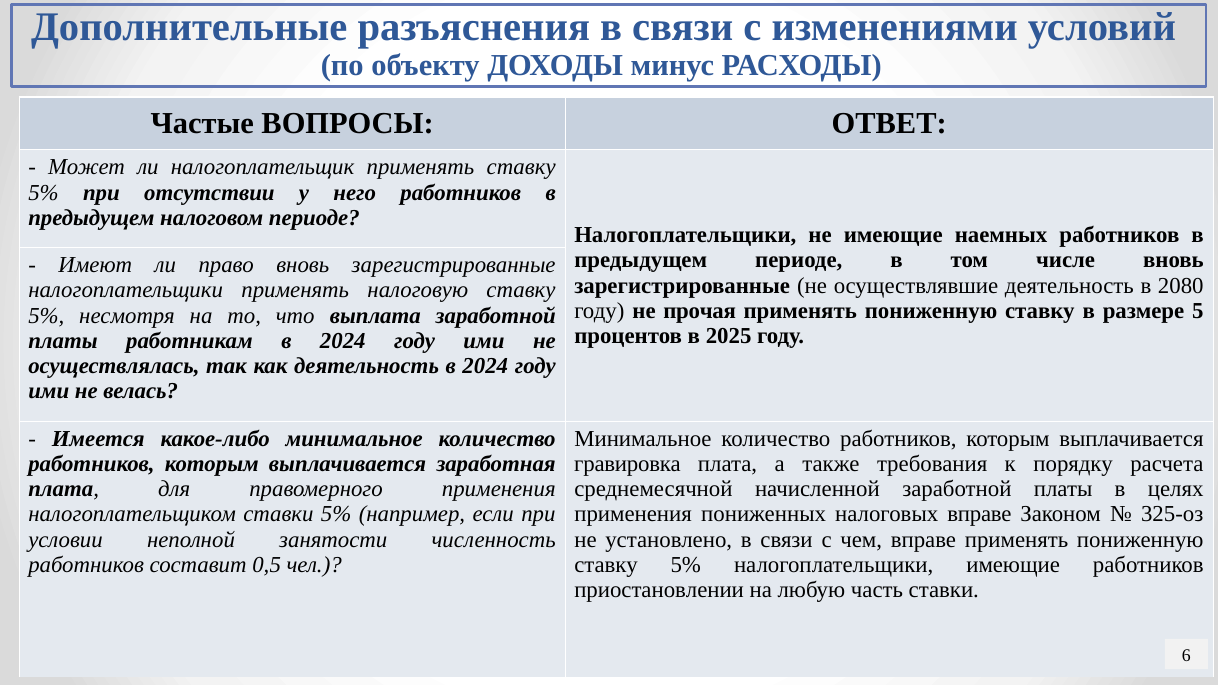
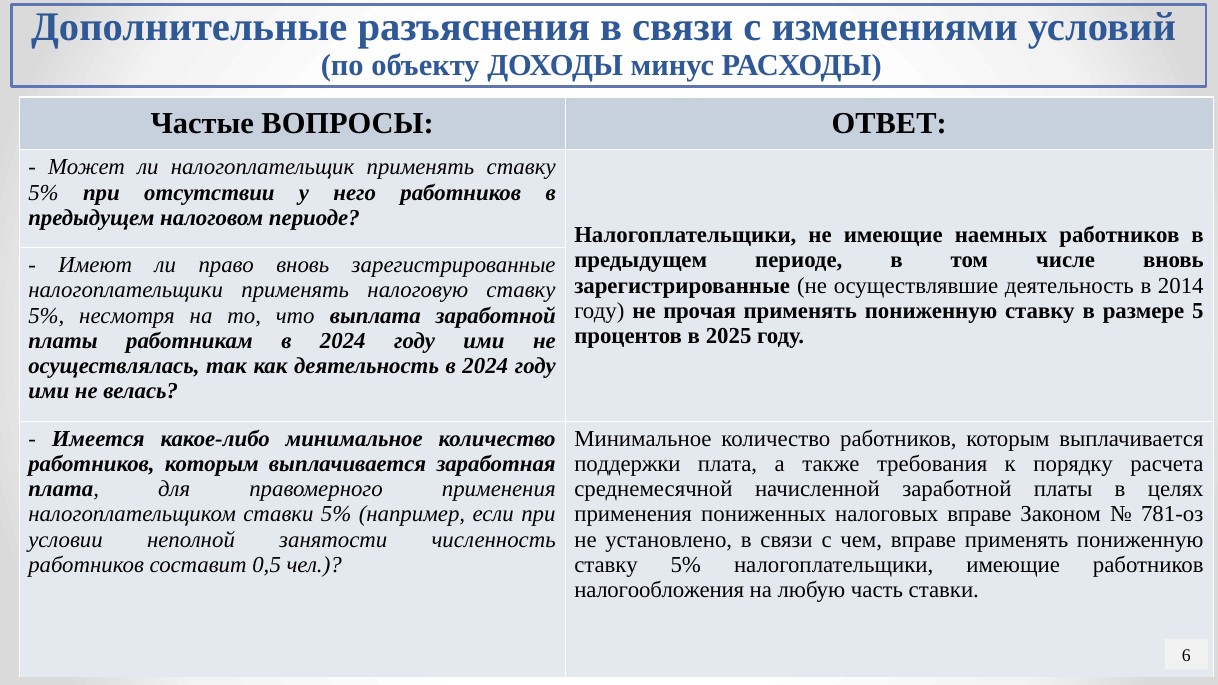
2080: 2080 -> 2014
гравировка: гравировка -> поддержки
325-оз: 325-оз -> 781-оз
приостановлении: приостановлении -> налогообложения
